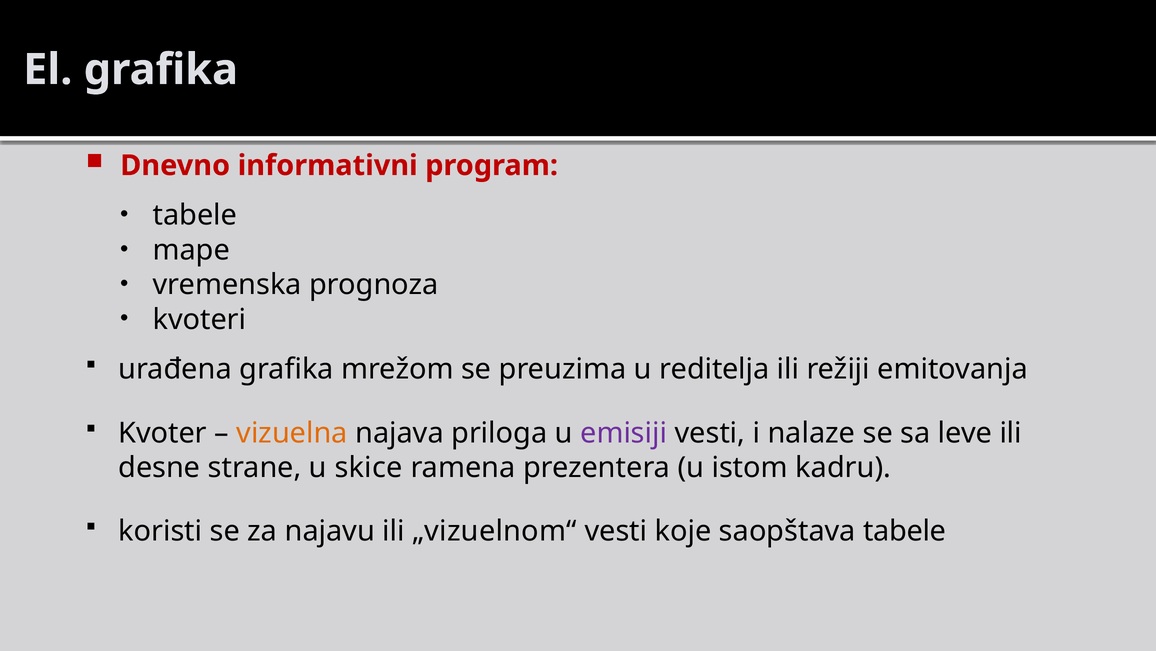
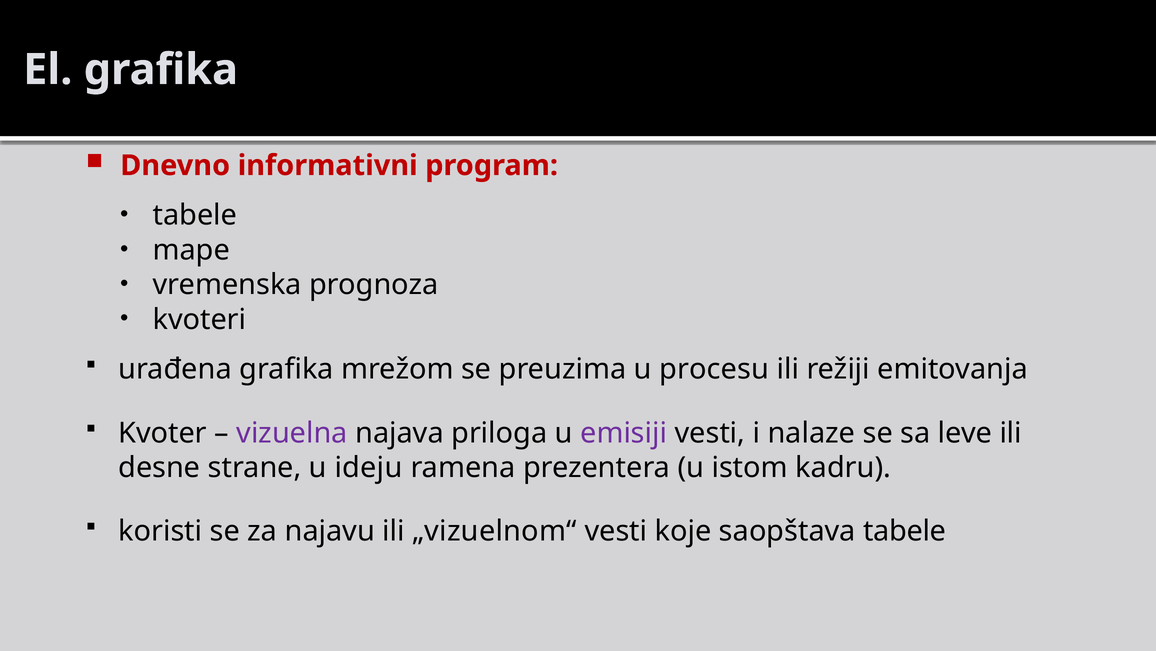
reditelja: reditelja -> procesu
vizuelna colour: orange -> purple
skice: skice -> ideju
